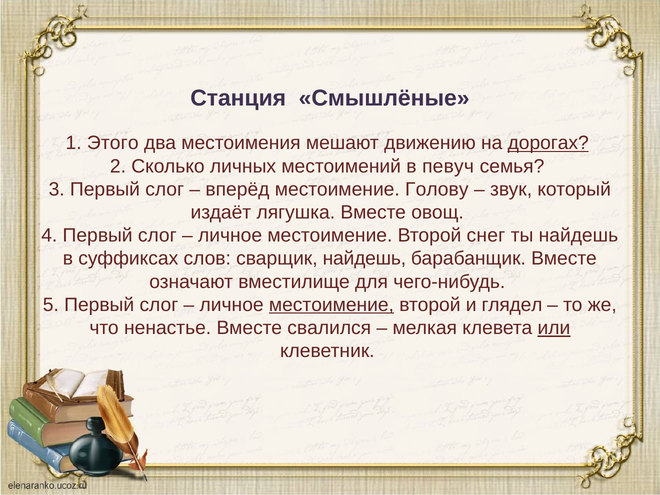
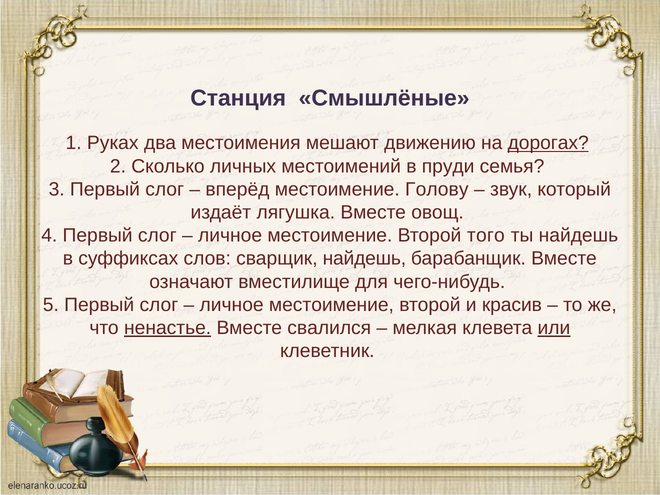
Этого: Этого -> Руках
певуч: певуч -> пруди
снег: снег -> того
местоимение at (331, 305) underline: present -> none
глядел: глядел -> красив
ненастье underline: none -> present
